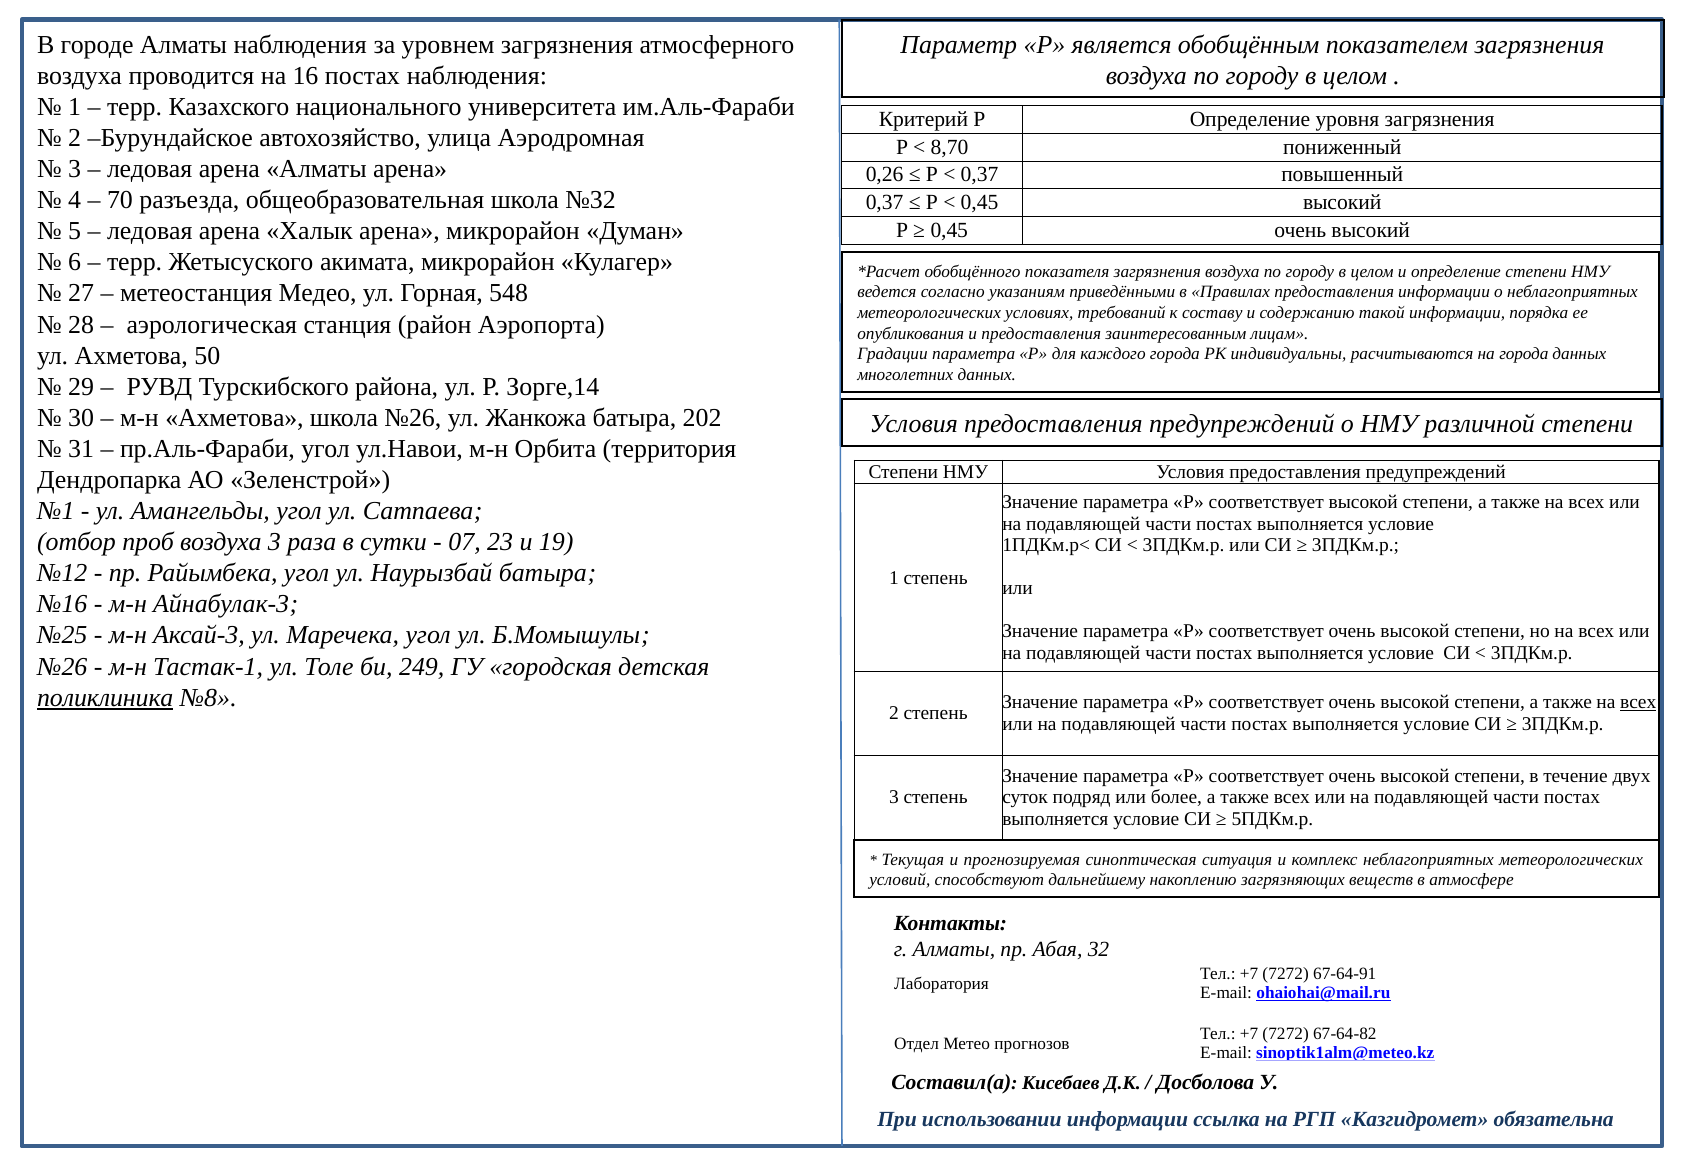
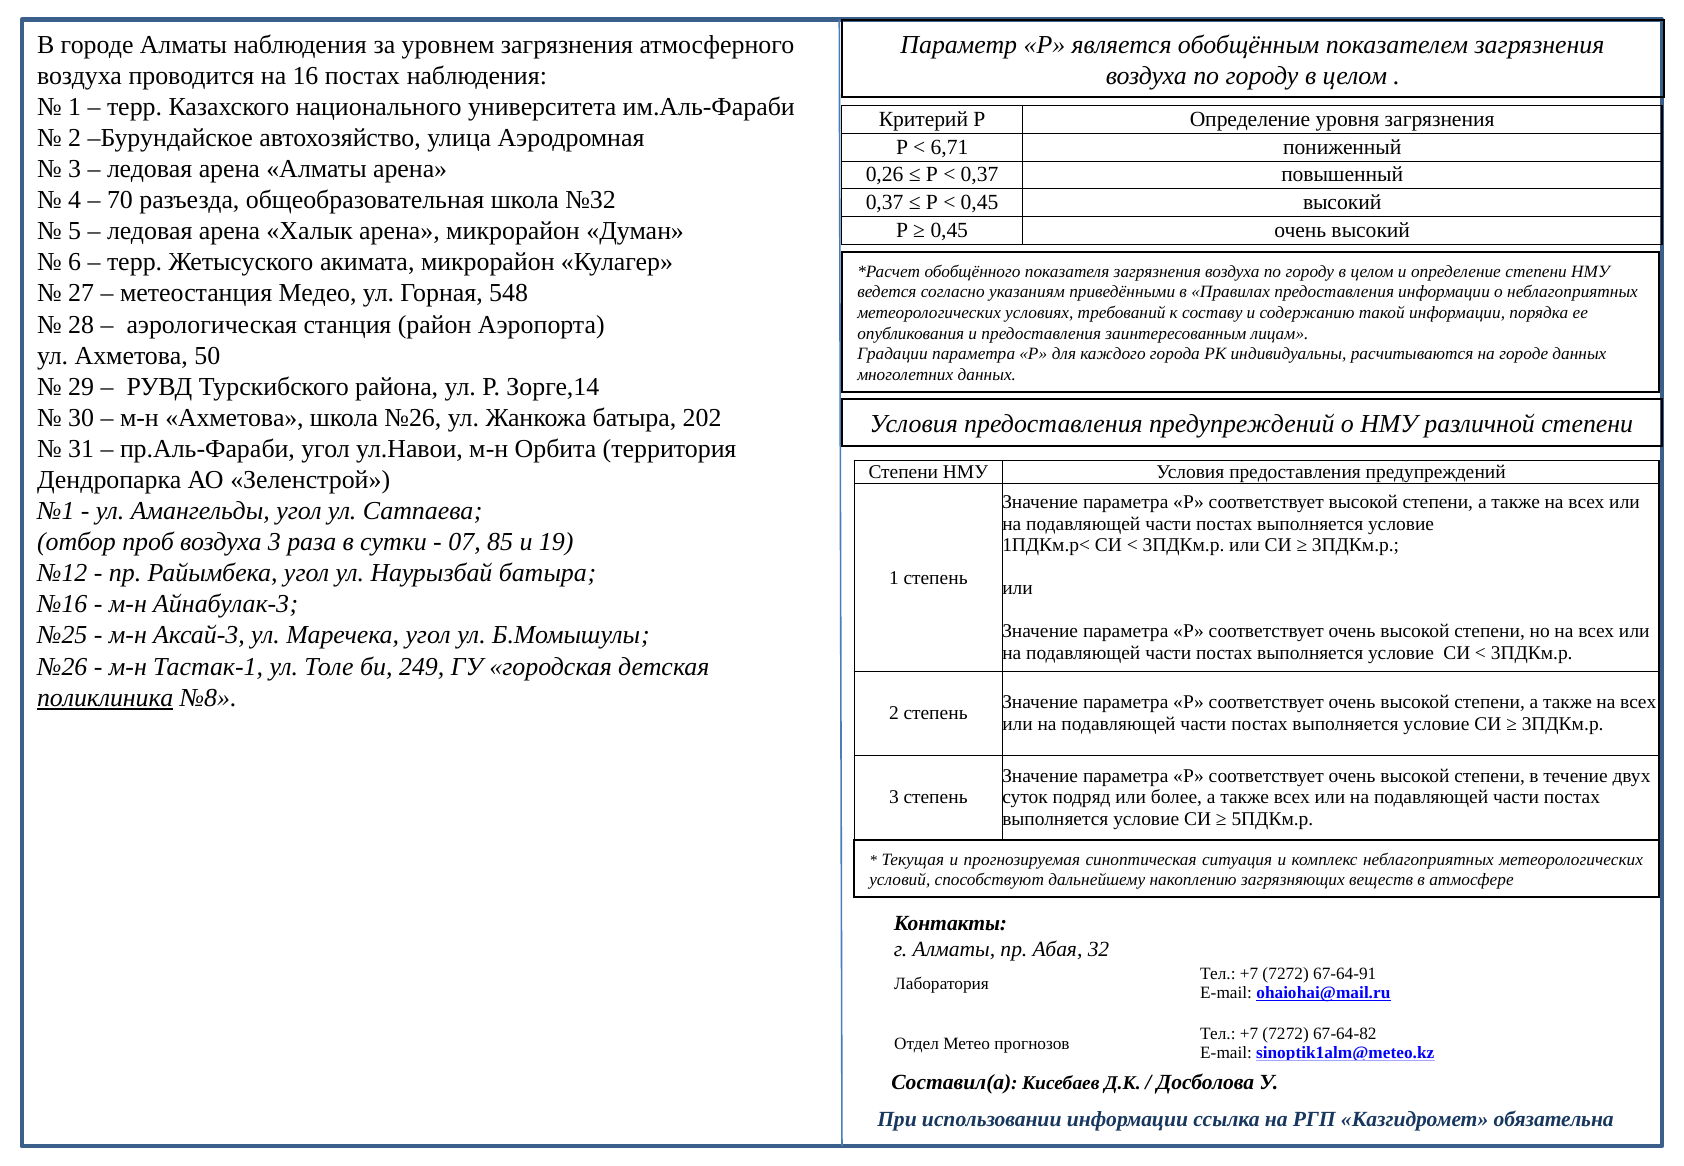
8,70: 8,70 -> 6,71
на города: города -> городе
23: 23 -> 85
всех at (1638, 702) underline: present -> none
